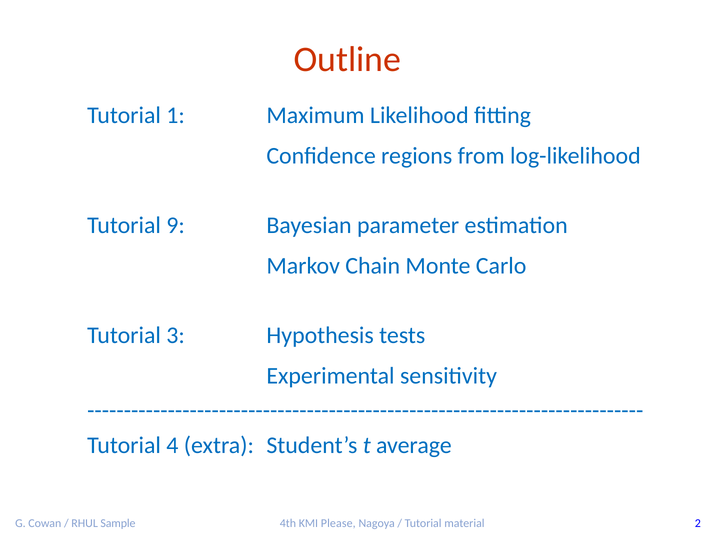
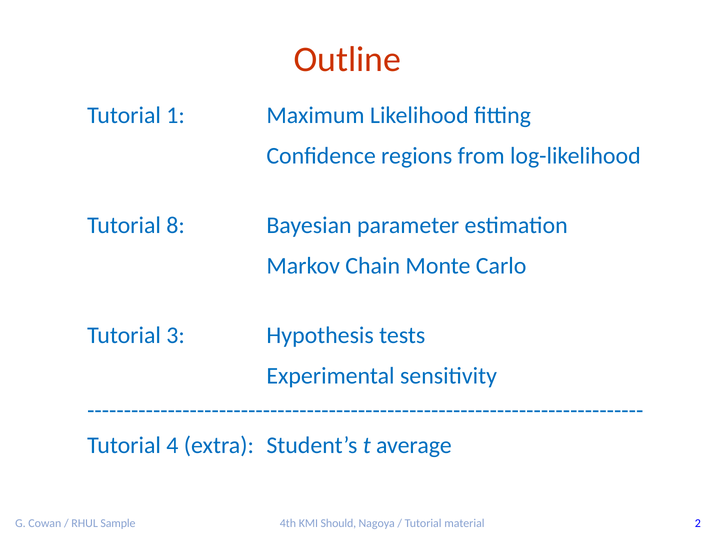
9: 9 -> 8
Please: Please -> Should
